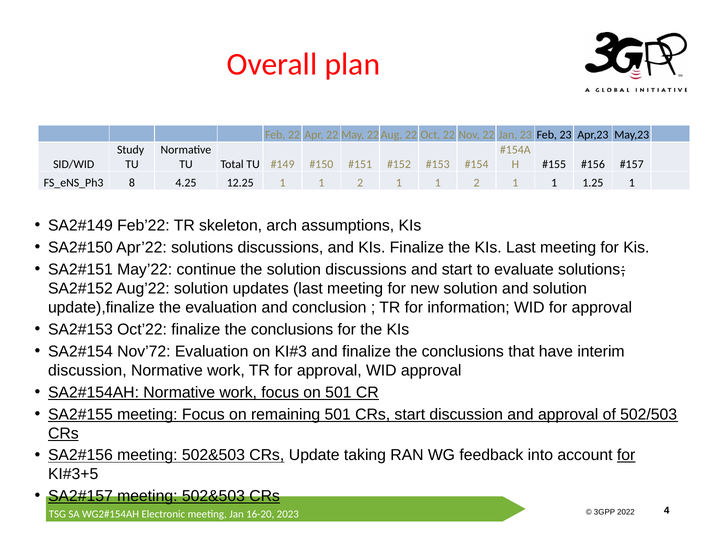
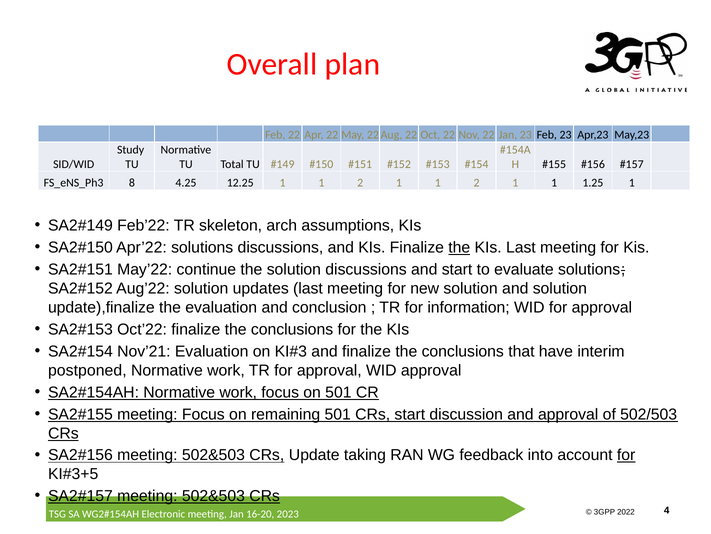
the at (459, 247) underline: none -> present
Nov’72: Nov’72 -> Nov’21
discussion at (87, 370): discussion -> postponed
